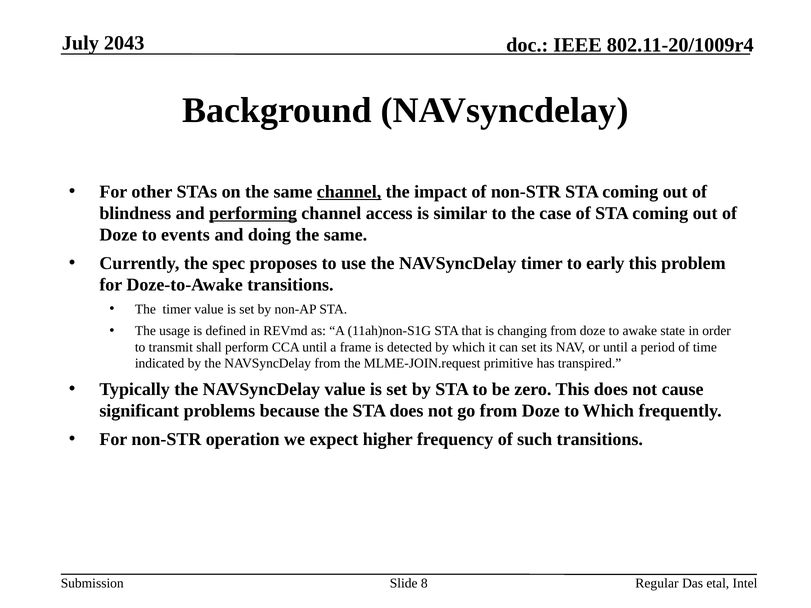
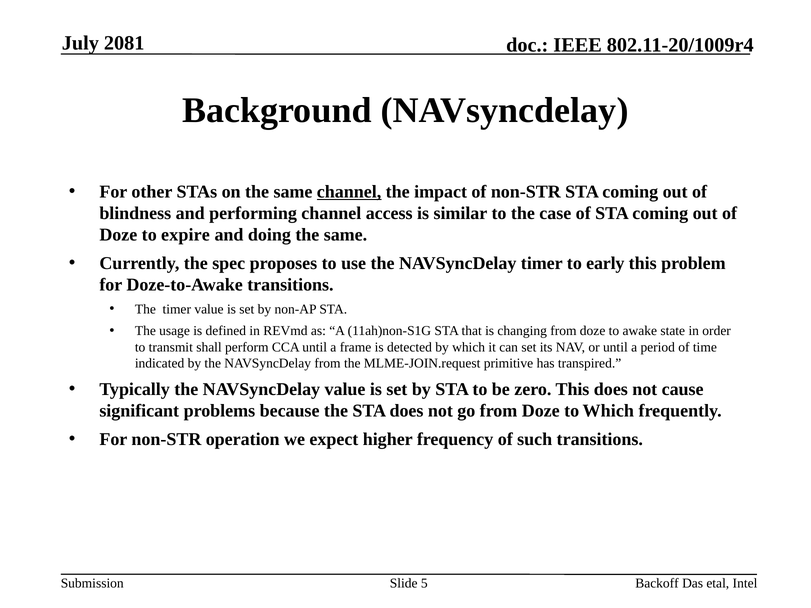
2043: 2043 -> 2081
performing underline: present -> none
events: events -> expire
8: 8 -> 5
Regular: Regular -> Backoff
